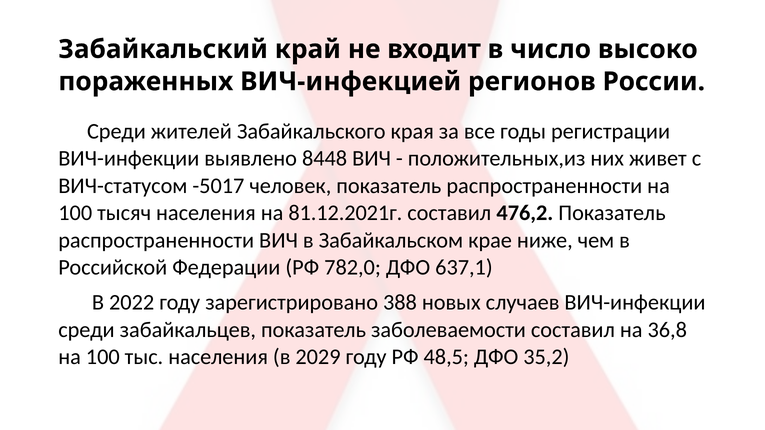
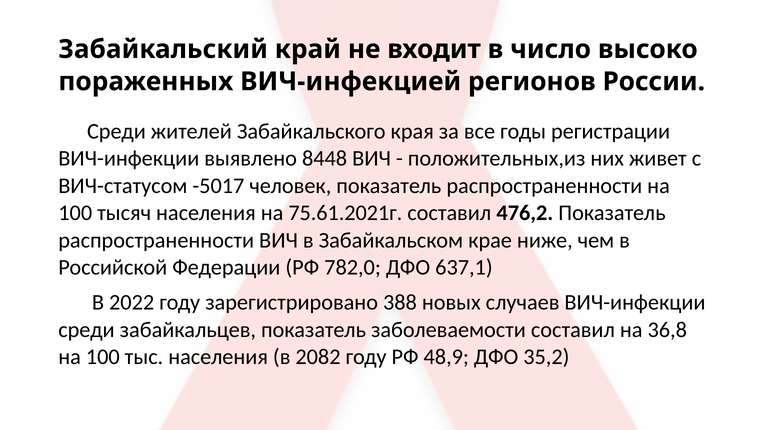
81.12.2021г: 81.12.2021г -> 75.61.2021г
2029: 2029 -> 2082
48,5: 48,5 -> 48,9
